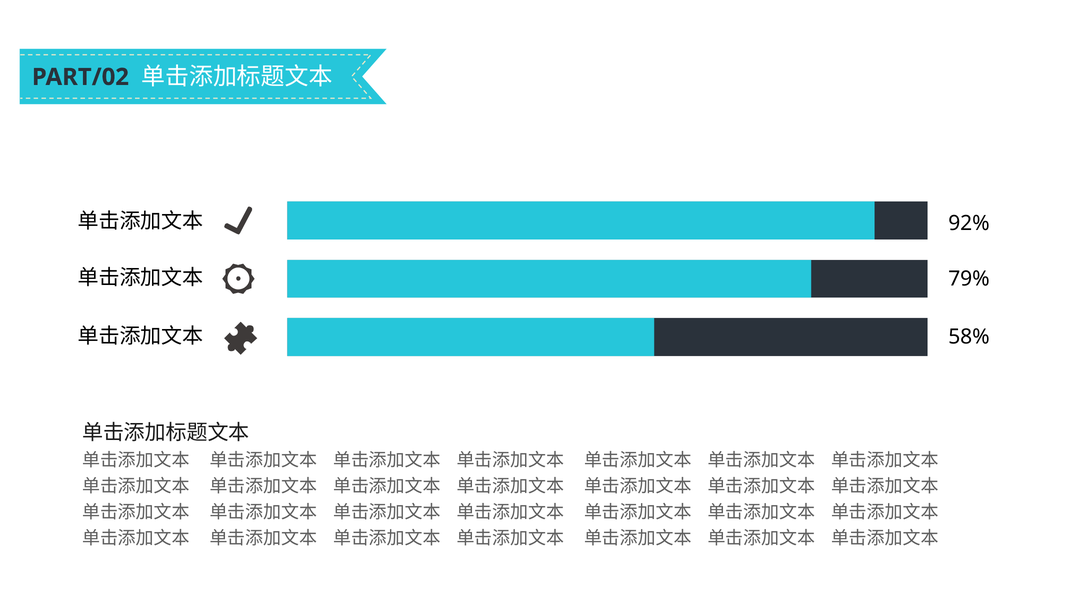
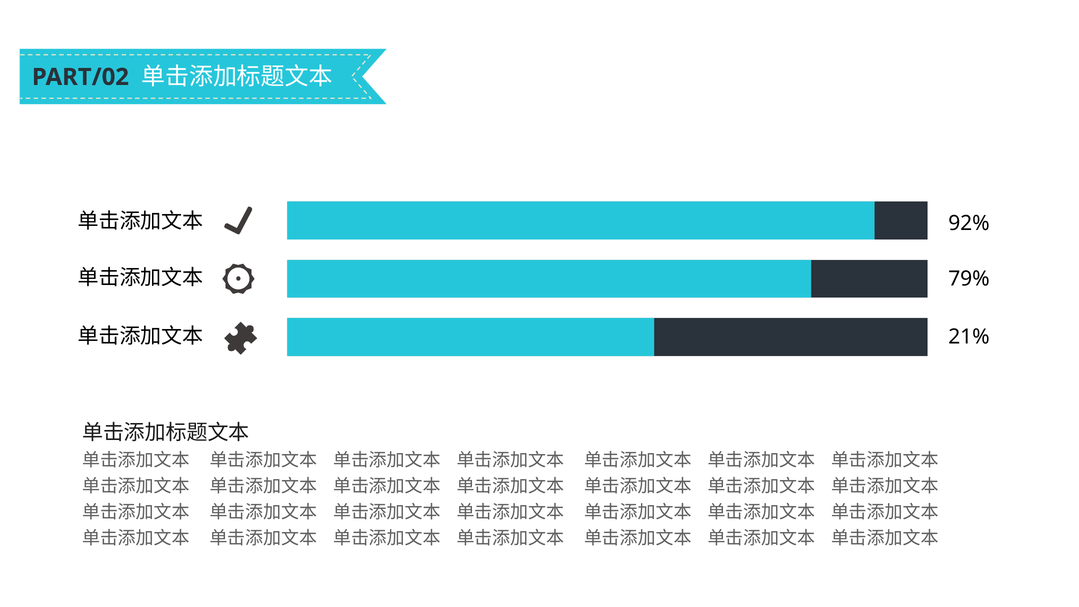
58%: 58% -> 21%
